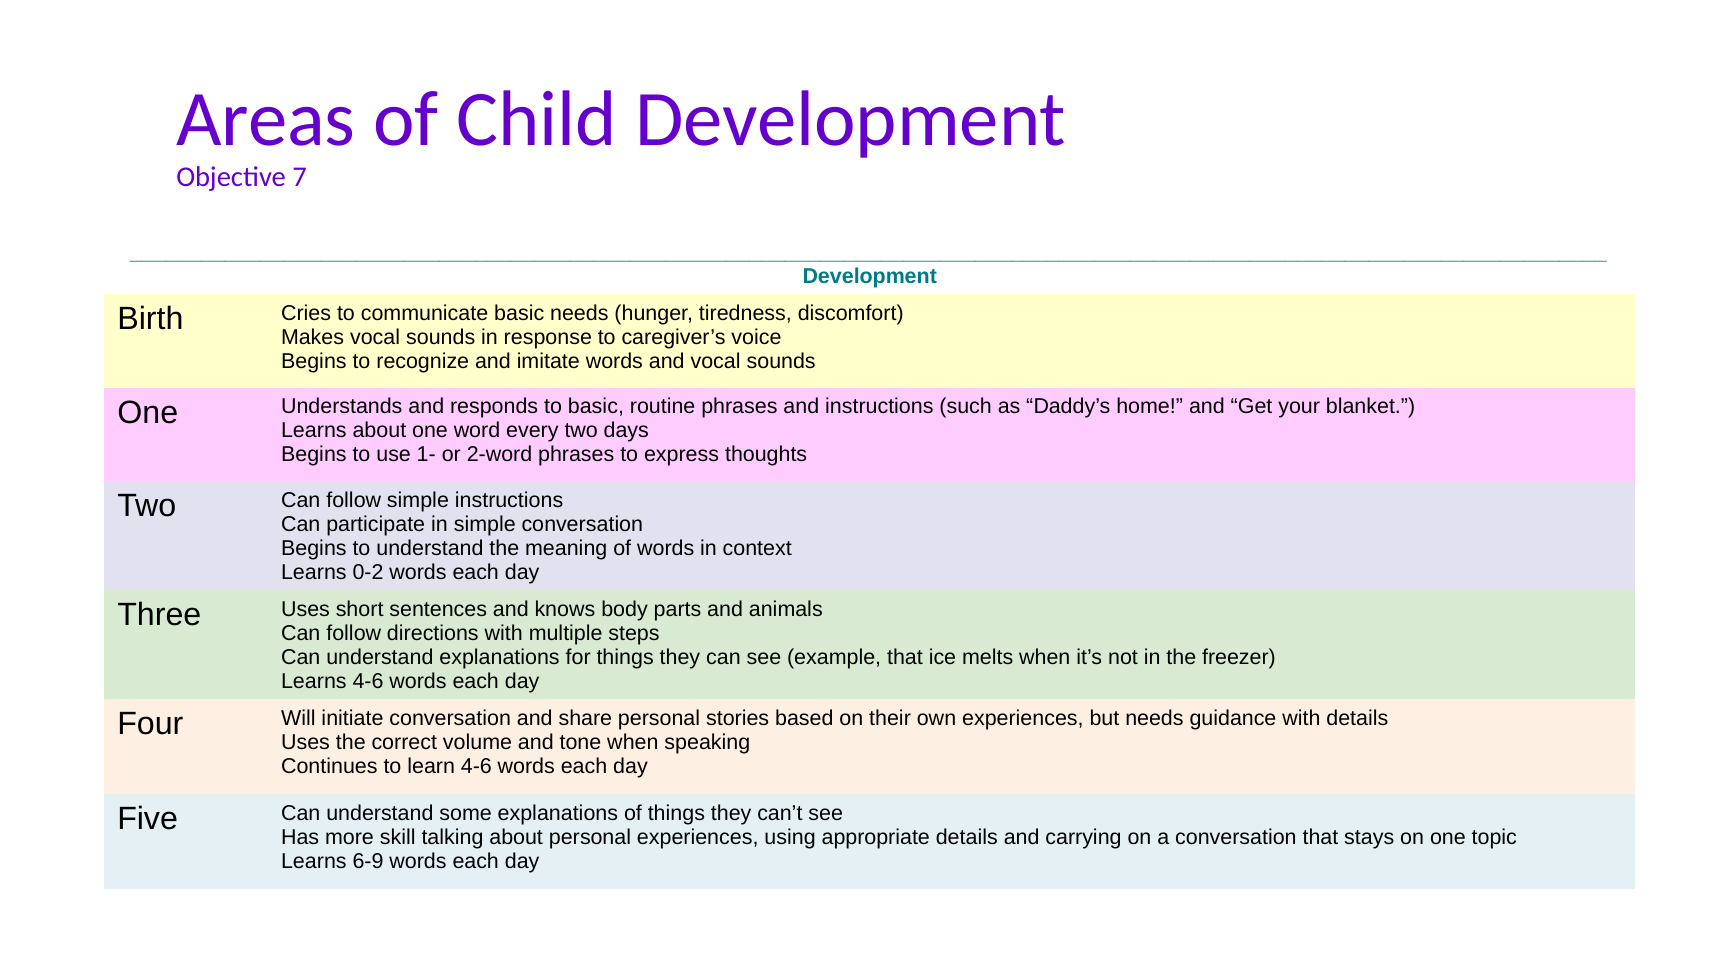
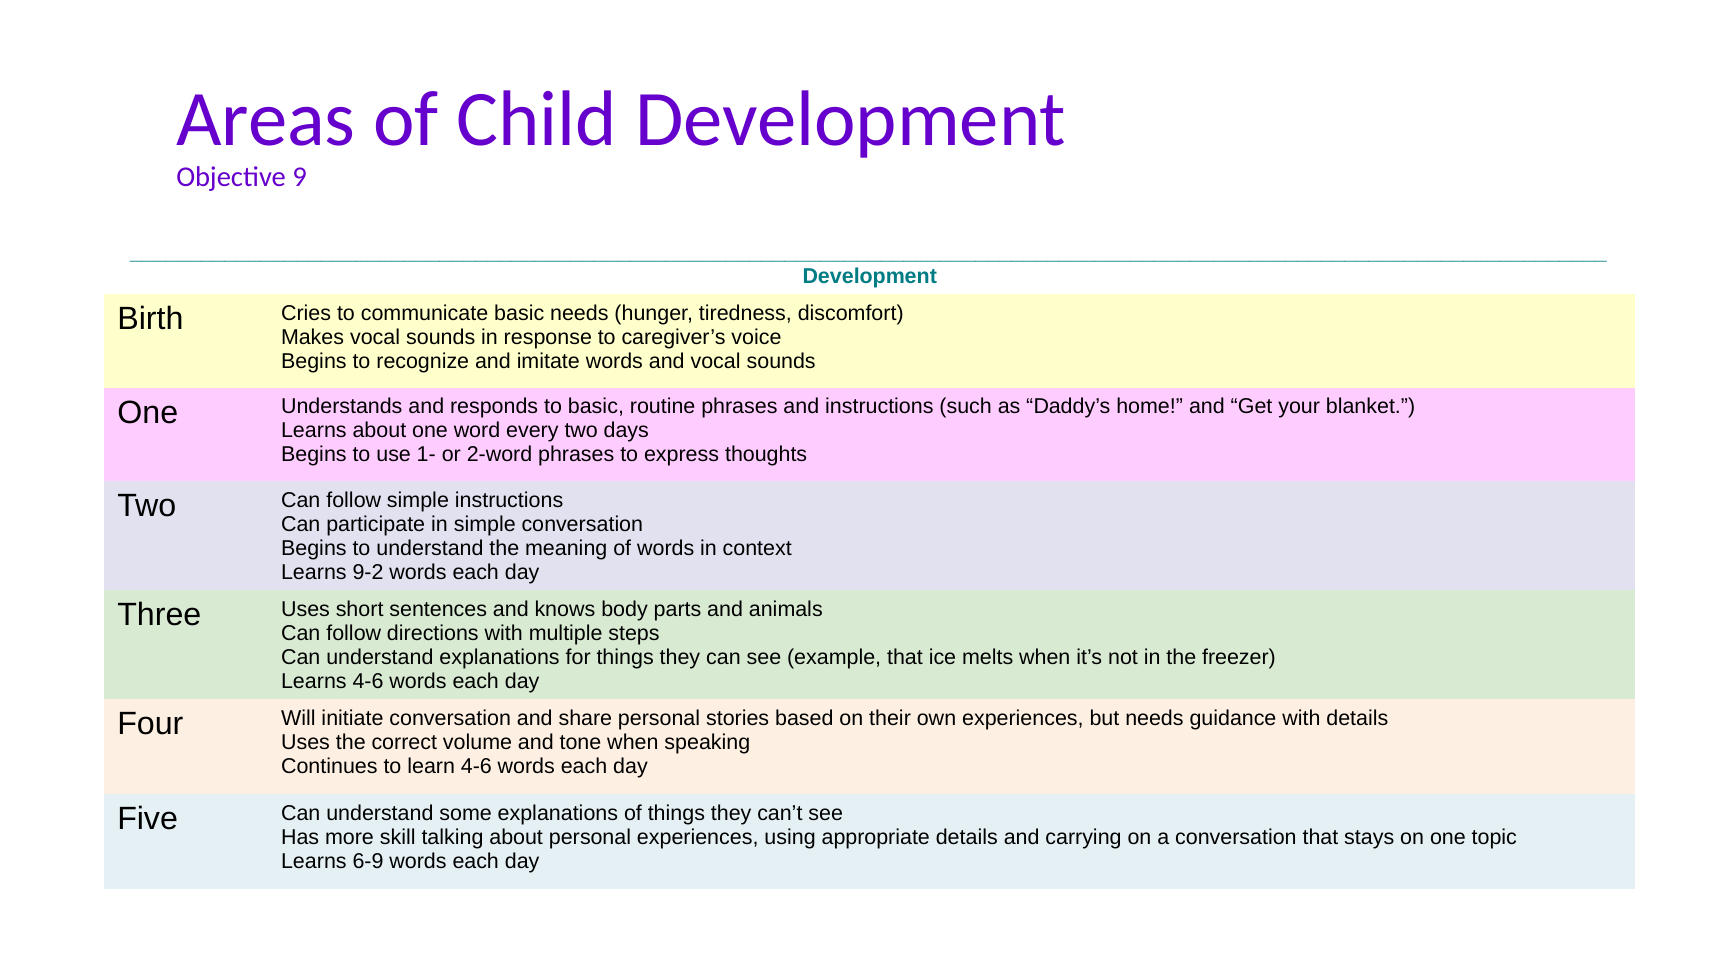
7: 7 -> 9
0-2: 0-2 -> 9-2
